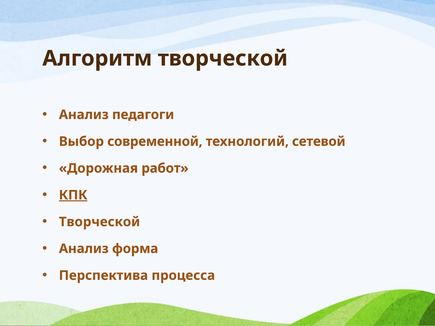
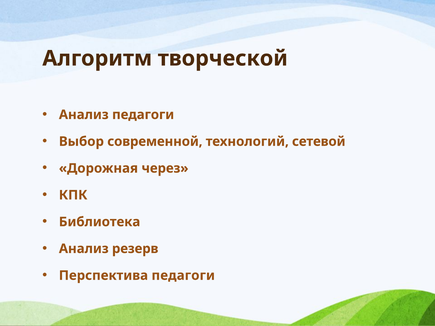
работ: работ -> через
КПК underline: present -> none
Творческой at (100, 222): Творческой -> Библиотека
форма: форма -> резерв
Перспектива процесса: процесса -> педагоги
